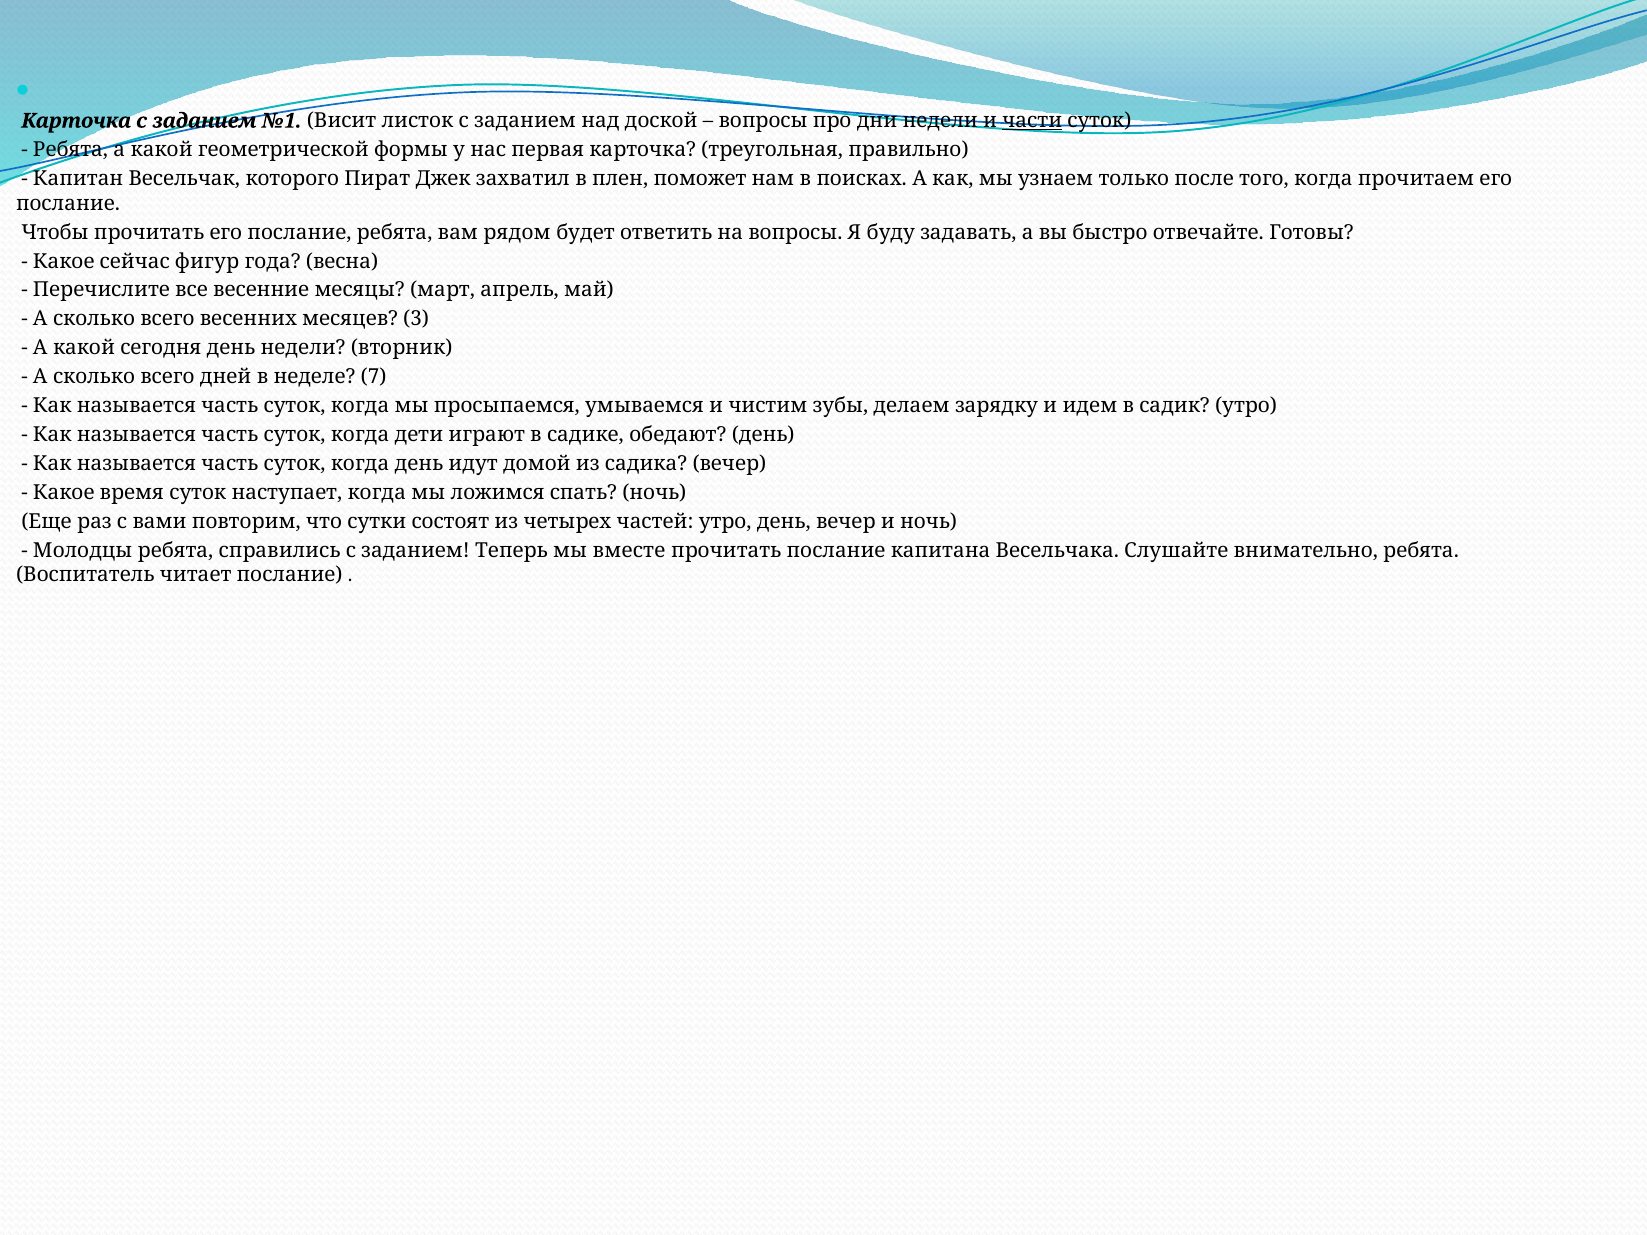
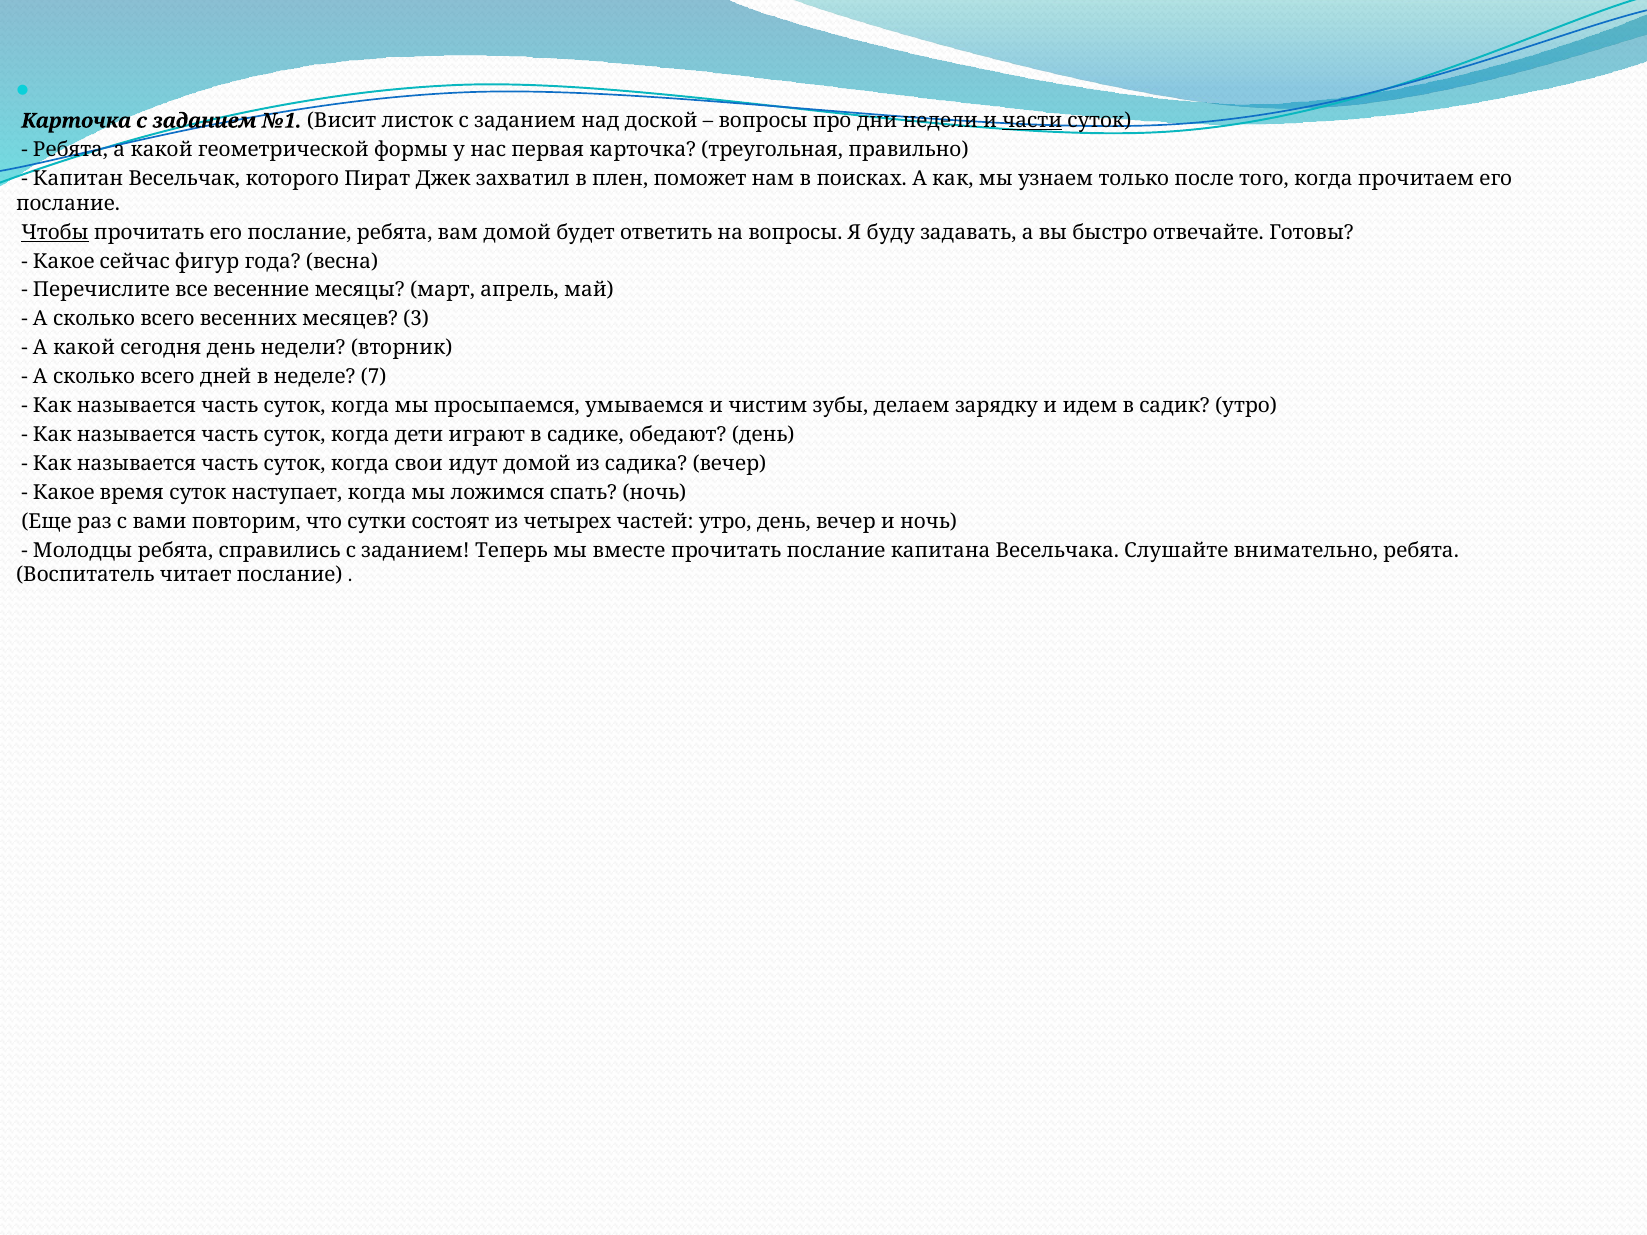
Чтобы underline: none -> present
вам рядом: рядом -> домой
когда день: день -> свои
